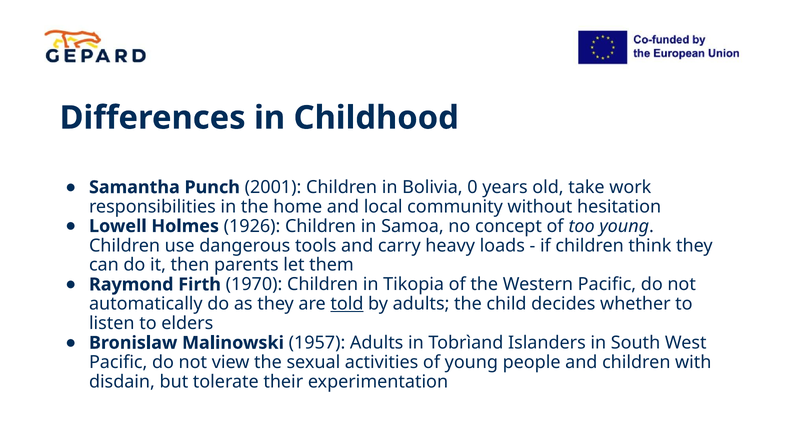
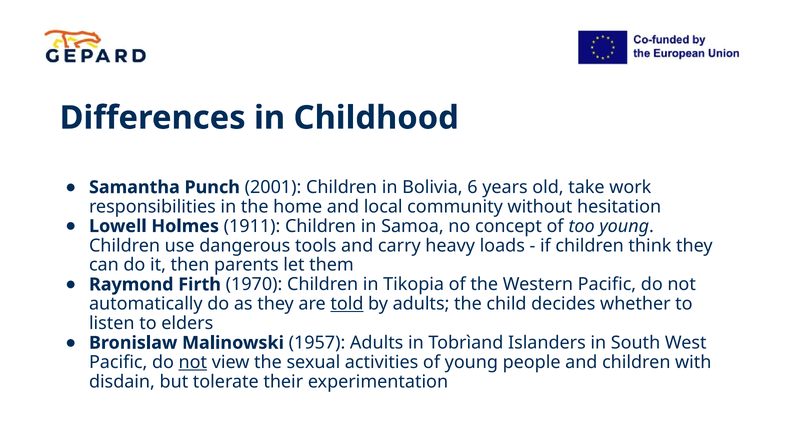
0: 0 -> 6
1926: 1926 -> 1911
not at (193, 362) underline: none -> present
